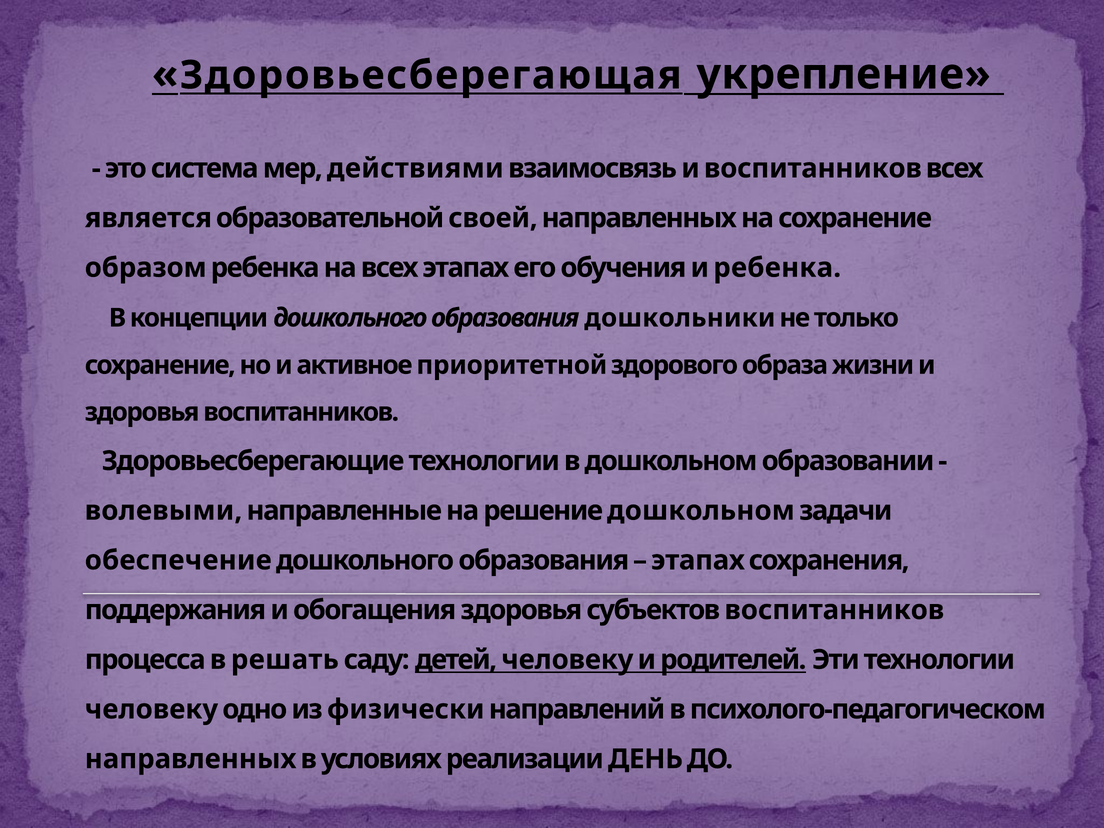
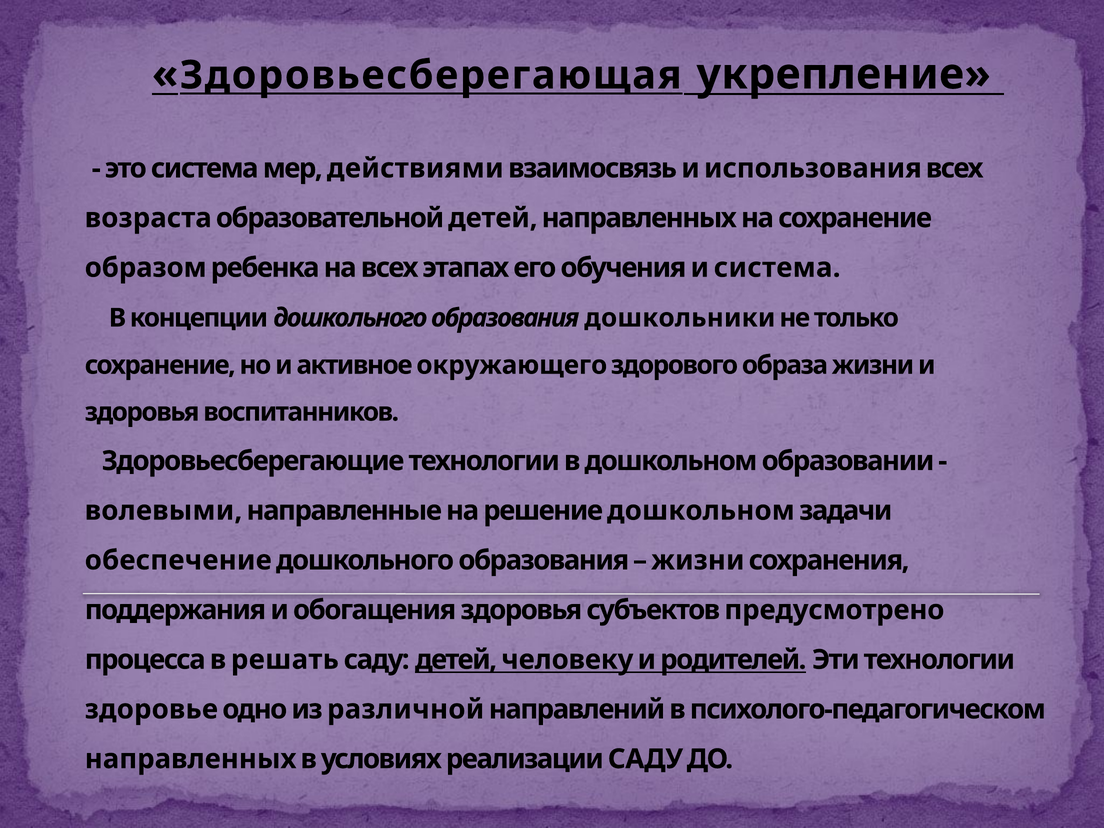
и воспитанников: воспитанников -> использования
является: является -> возраста
образовательной своей: своей -> детей
и ребенка: ребенка -> система
приоритетной: приоритетной -> окружающего
этапах at (698, 560): этапах -> жизни
субъектов воспитанников: воспитанников -> предусмотрено
человеку at (151, 709): человеку -> здоровье
физически: физически -> различной
реализации ДЕНЬ: ДЕНЬ -> САДУ
